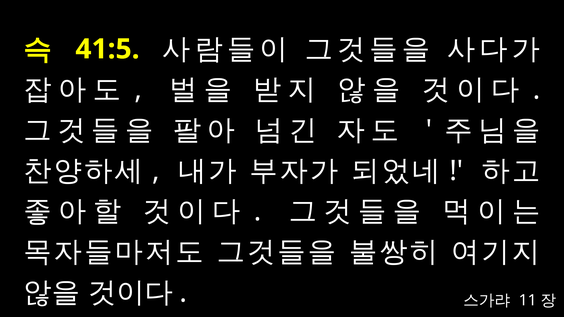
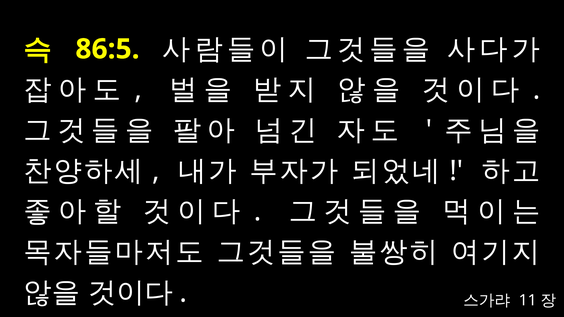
41:5: 41:5 -> 86:5
